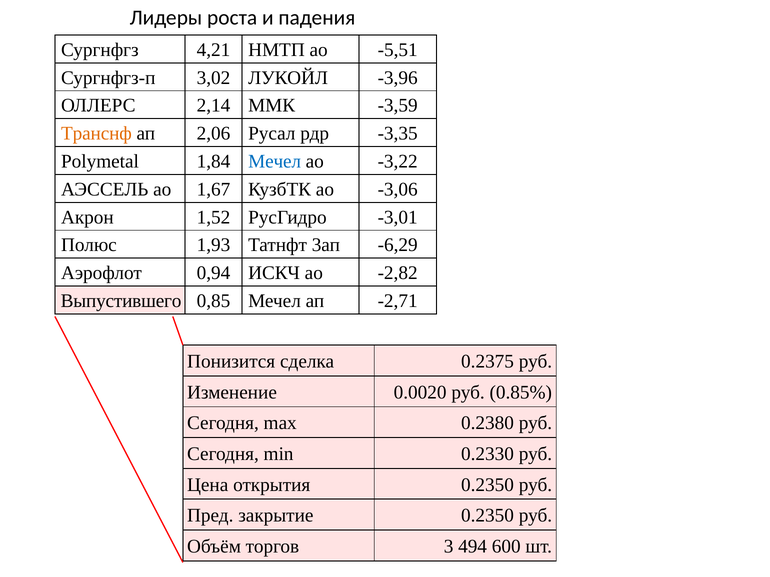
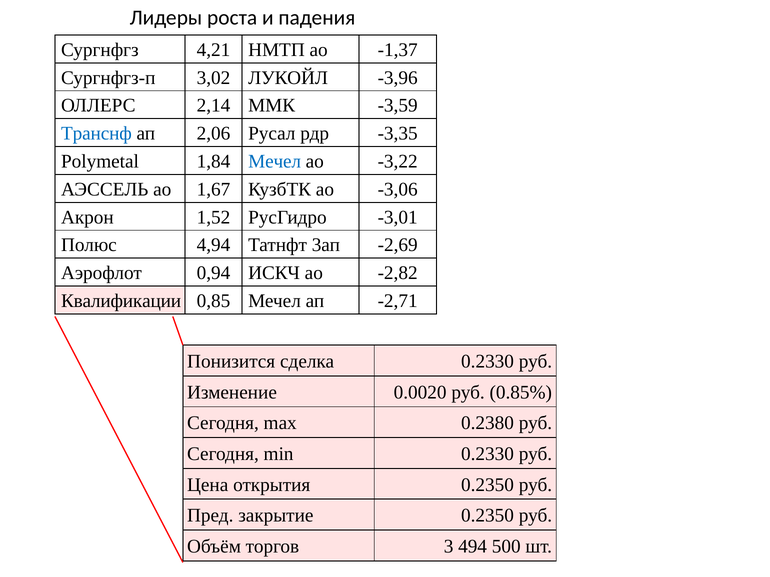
-5,51: -5,51 -> -1,37
Транснф colour: orange -> blue
1,93: 1,93 -> 4,94
-6,29: -6,29 -> -2,69
Выпустившего: Выпустившего -> Квалификации
сделка 0.2375: 0.2375 -> 0.2330
600: 600 -> 500
